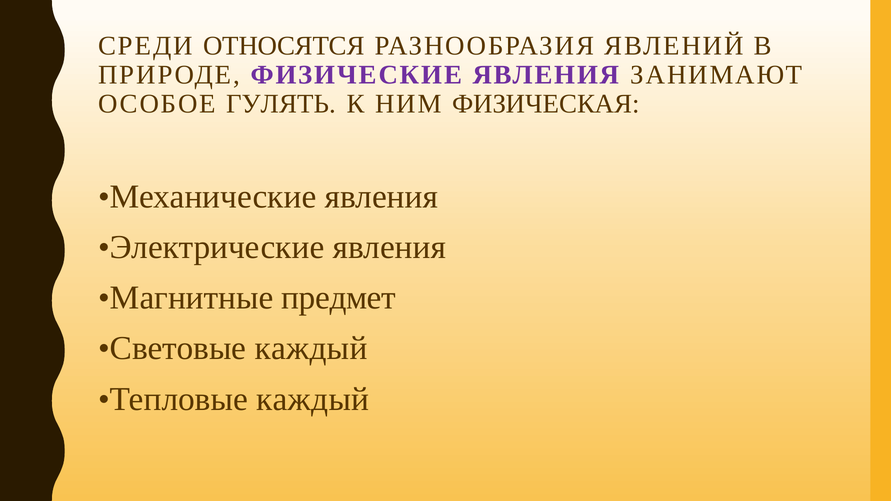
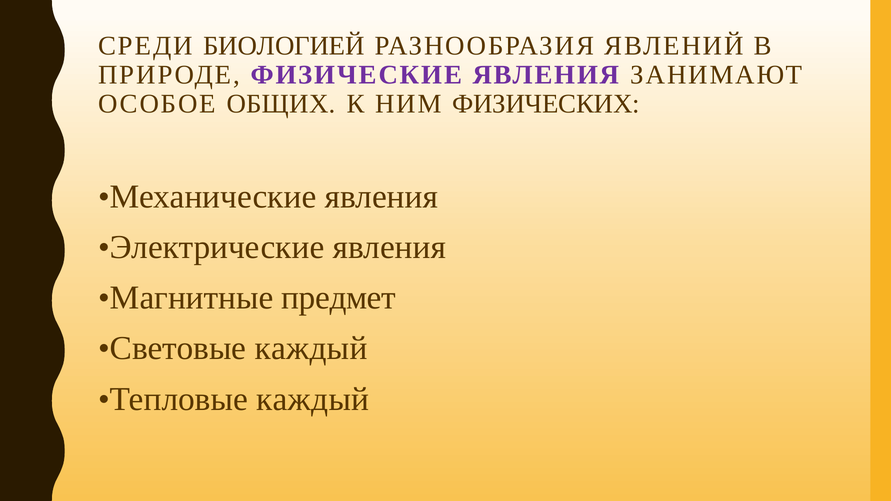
ОТНОСЯТСЯ: ОТНОСЯТСЯ -> БИОЛОГИЕЙ
ГУЛЯТЬ: ГУЛЯТЬ -> ОБЩИХ
ФИЗИЧЕСКАЯ: ФИЗИЧЕСКАЯ -> ФИЗИЧЕСКИХ
